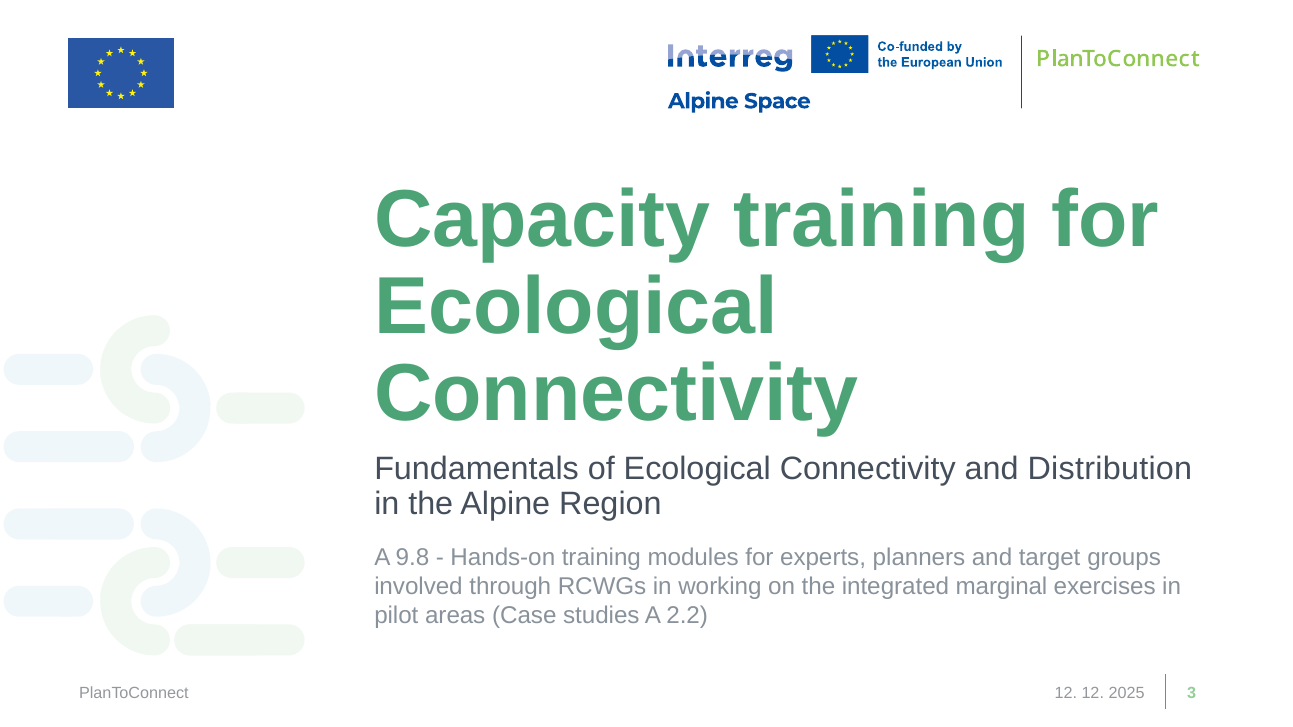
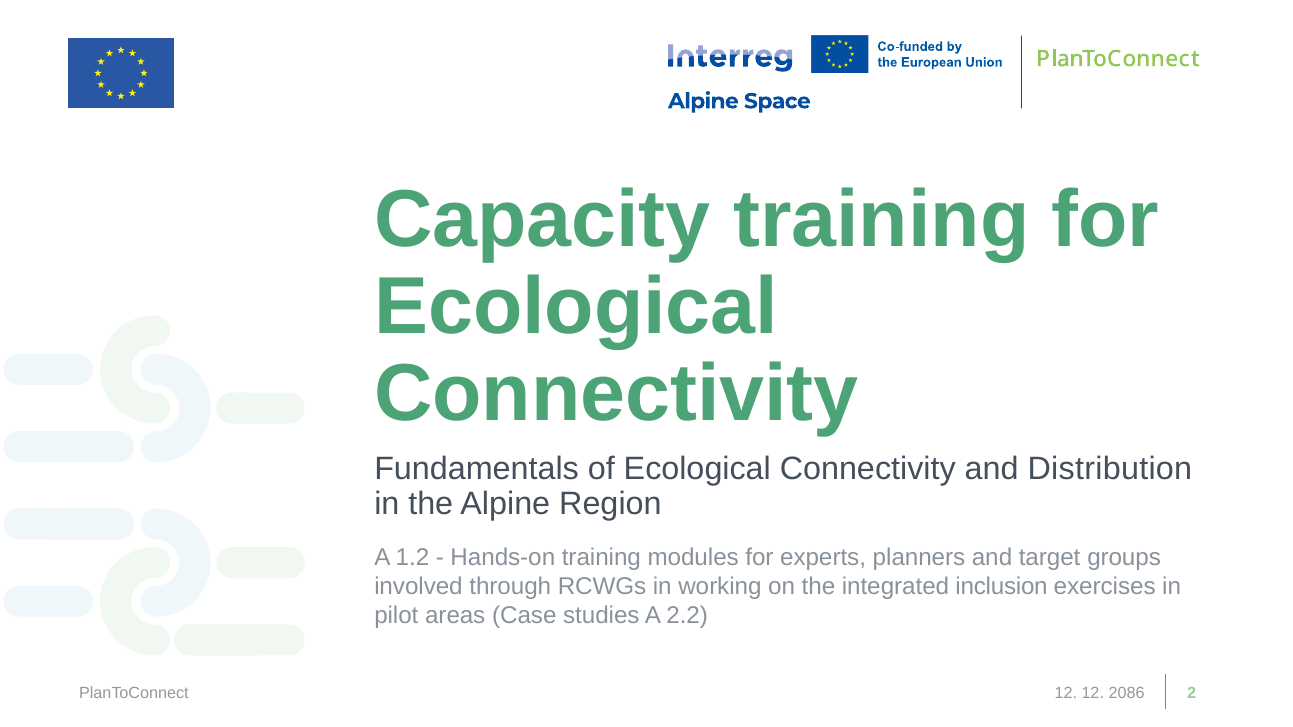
9.8: 9.8 -> 1.2
marginal: marginal -> inclusion
2025: 2025 -> 2086
3: 3 -> 2
